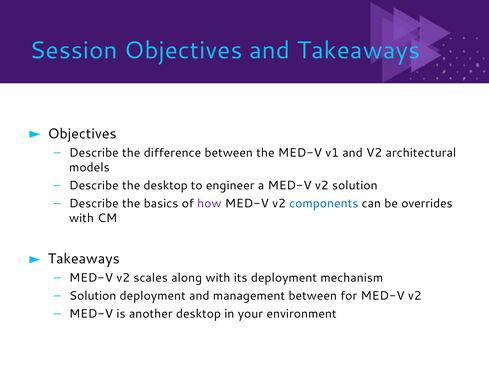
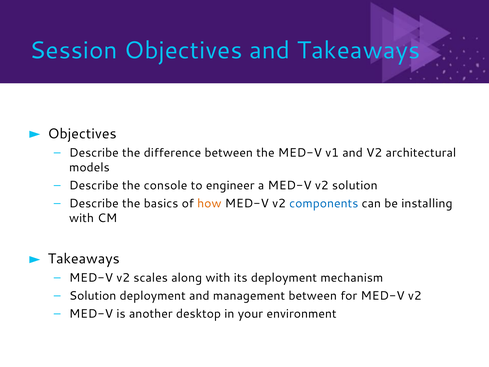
the desktop: desktop -> console
how colour: purple -> orange
overrides: overrides -> installing
